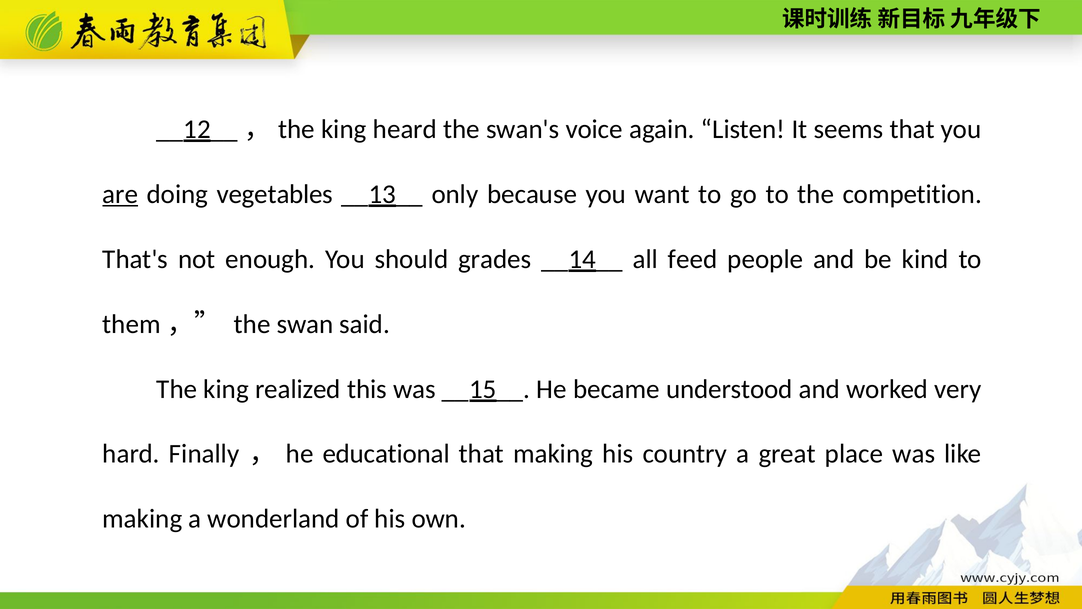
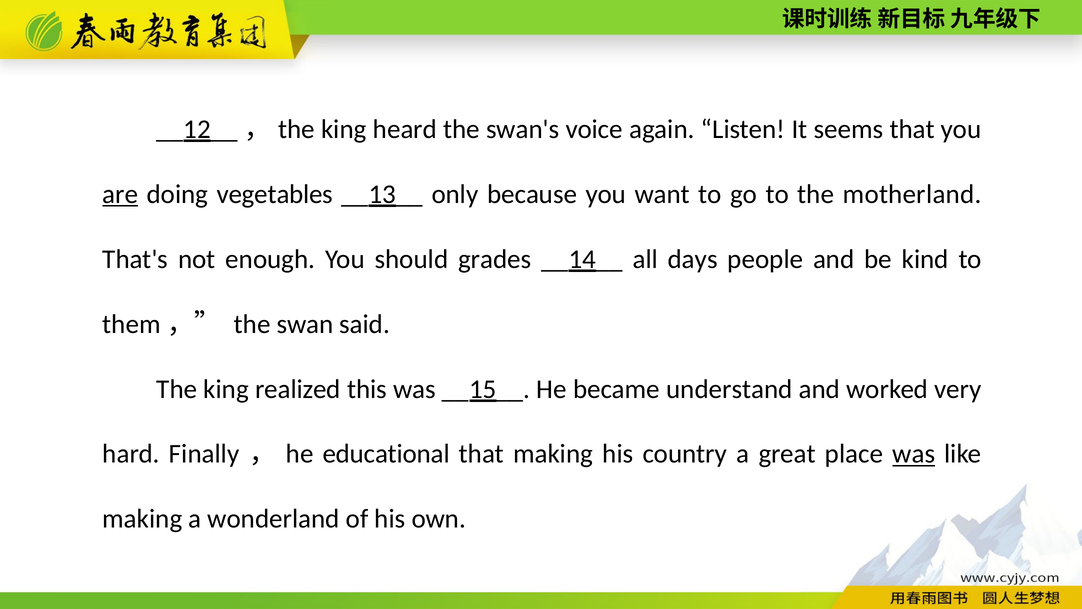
competition: competition -> motherland
feed: feed -> days
understood: understood -> understand
was at (914, 454) underline: none -> present
